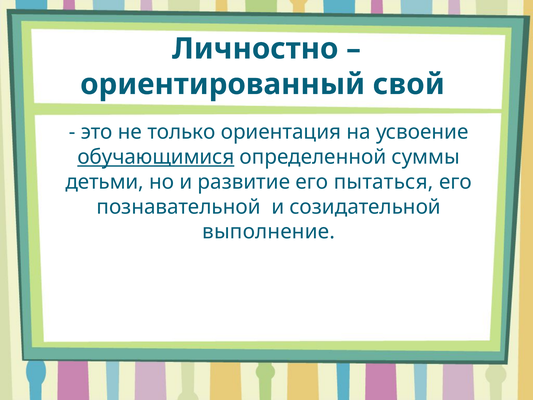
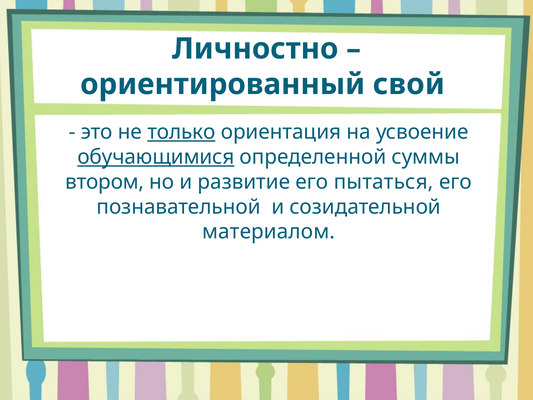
только underline: none -> present
детьми: детьми -> втором
выполнение: выполнение -> материалом
